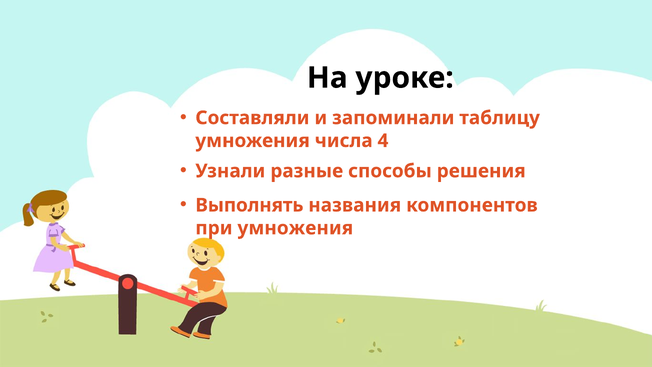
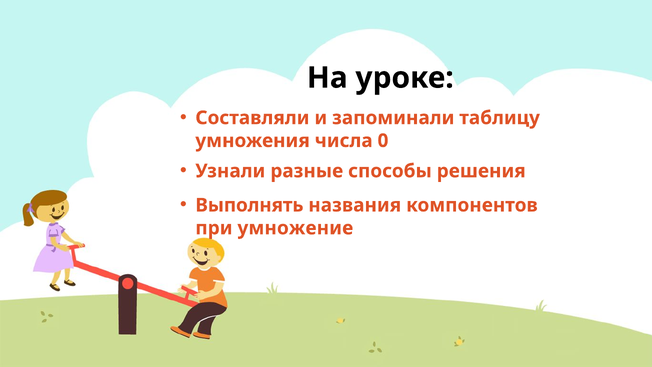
4: 4 -> 0
при умножения: умножения -> умножение
